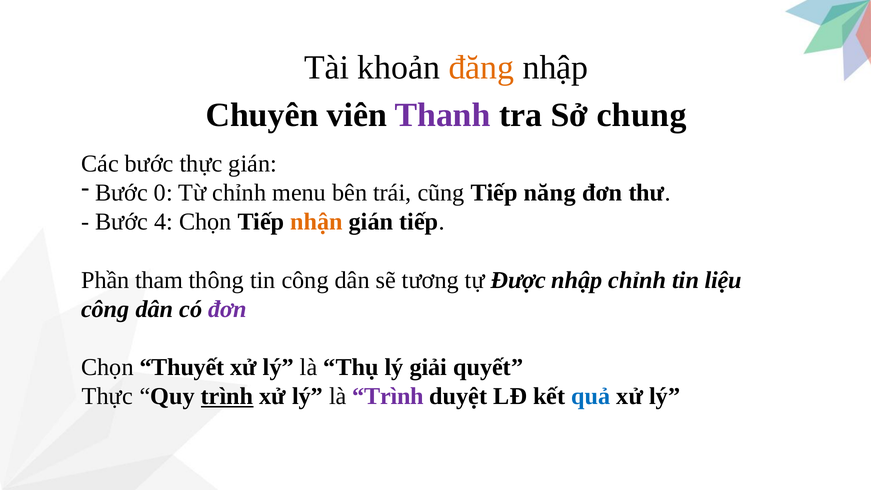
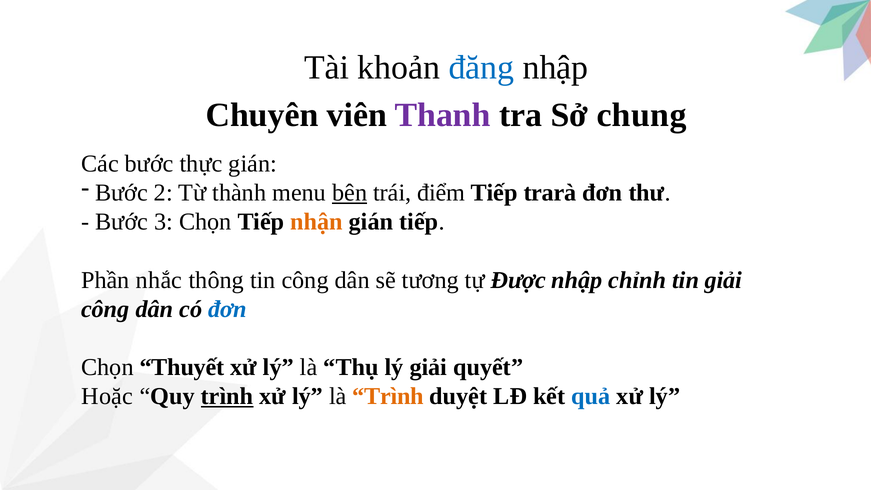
đăng colour: orange -> blue
0: 0 -> 2
Từ chỉnh: chỉnh -> thành
bên underline: none -> present
cũng: cũng -> điểm
năng: năng -> trarà
4: 4 -> 3
tham: tham -> nhắc
tin liệu: liệu -> giải
đơn at (228, 309) colour: purple -> blue
Thực at (107, 396): Thực -> Hoặc
Trình at (388, 396) colour: purple -> orange
